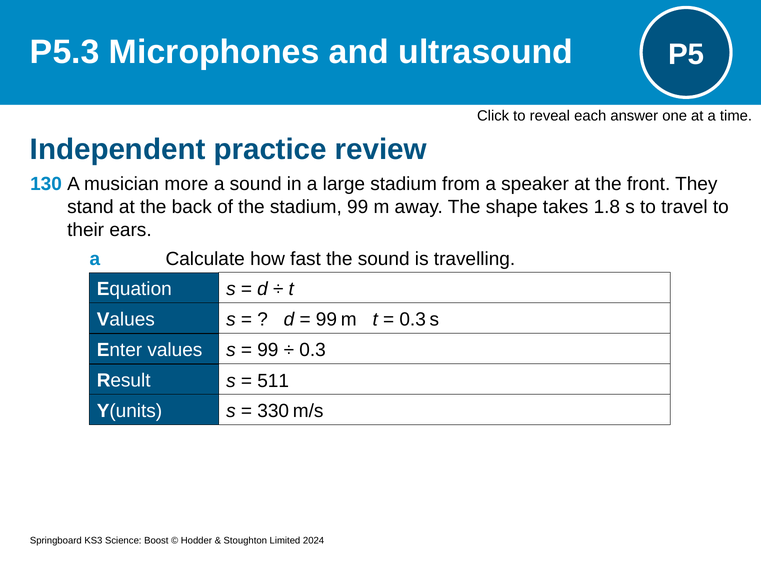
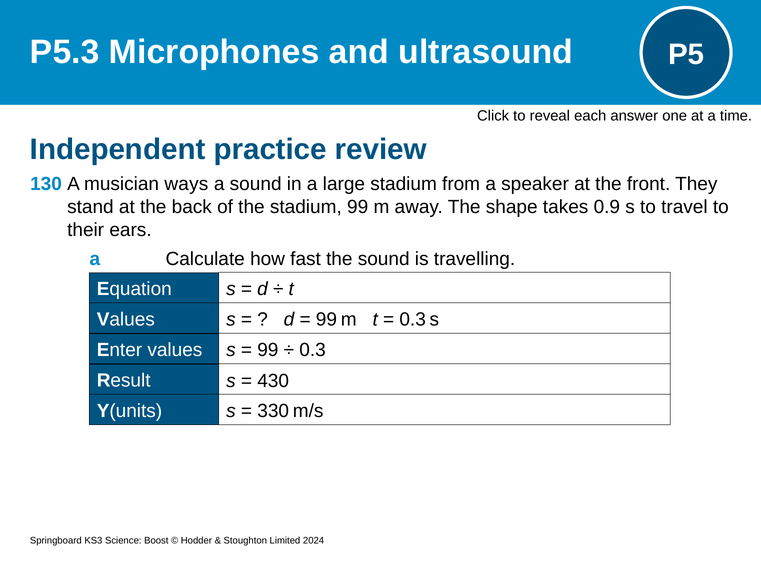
more: more -> ways
1.8: 1.8 -> 0.9
511: 511 -> 430
